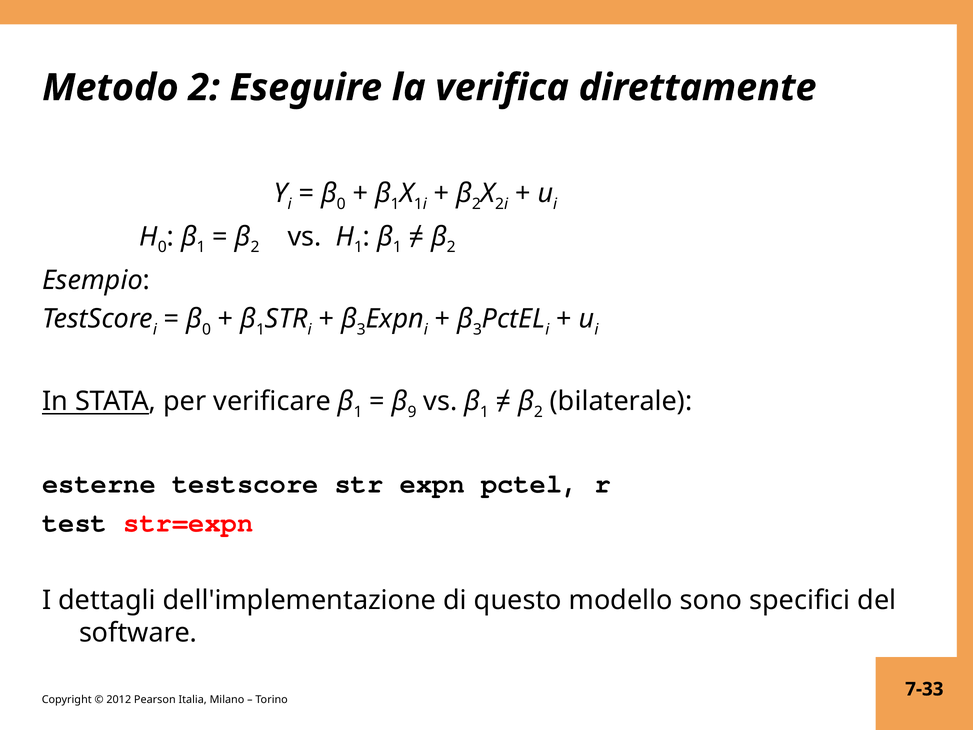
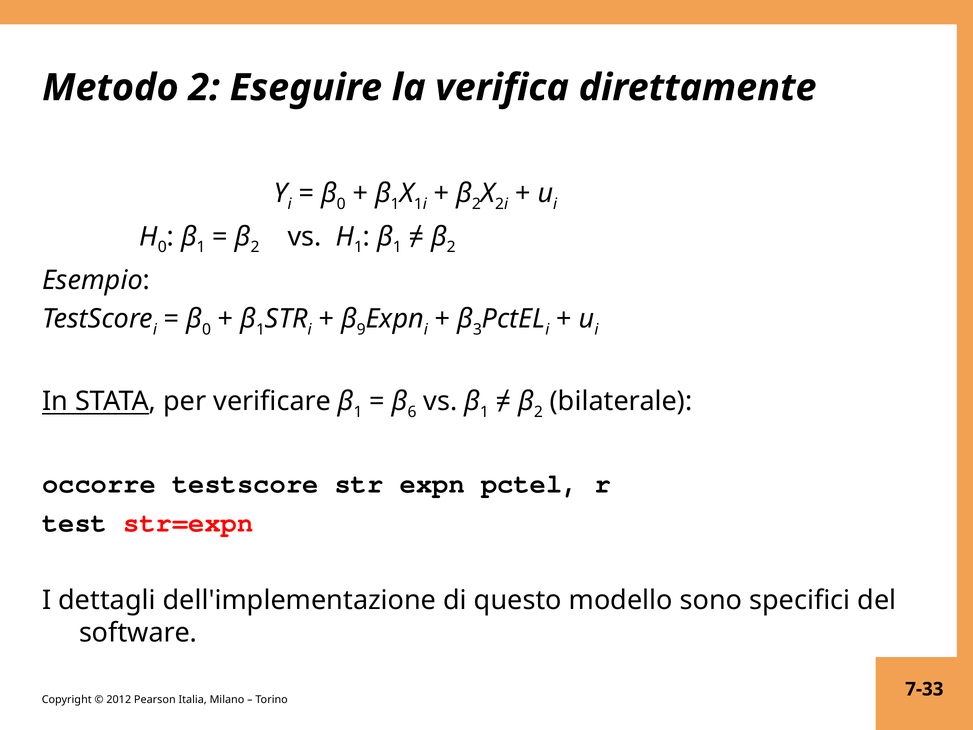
3 at (361, 329): 3 -> 9
9: 9 -> 6
esterne: esterne -> occorre
